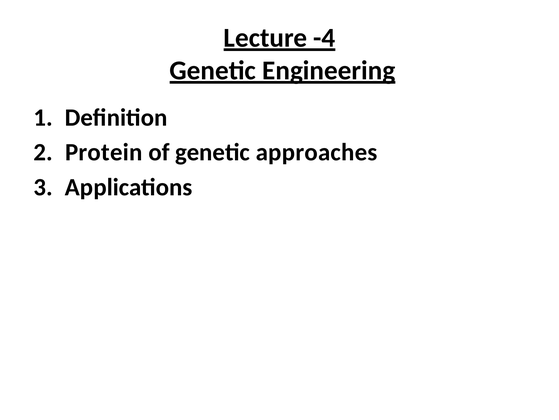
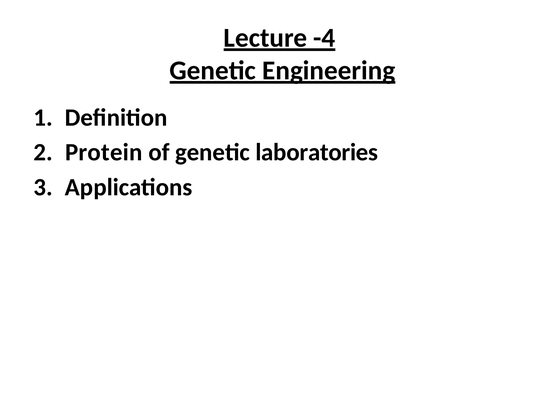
approaches: approaches -> laboratories
